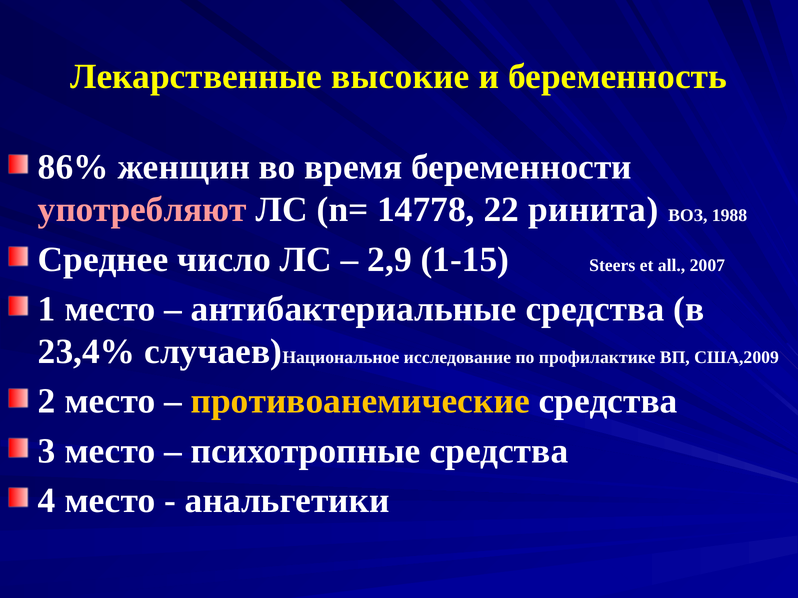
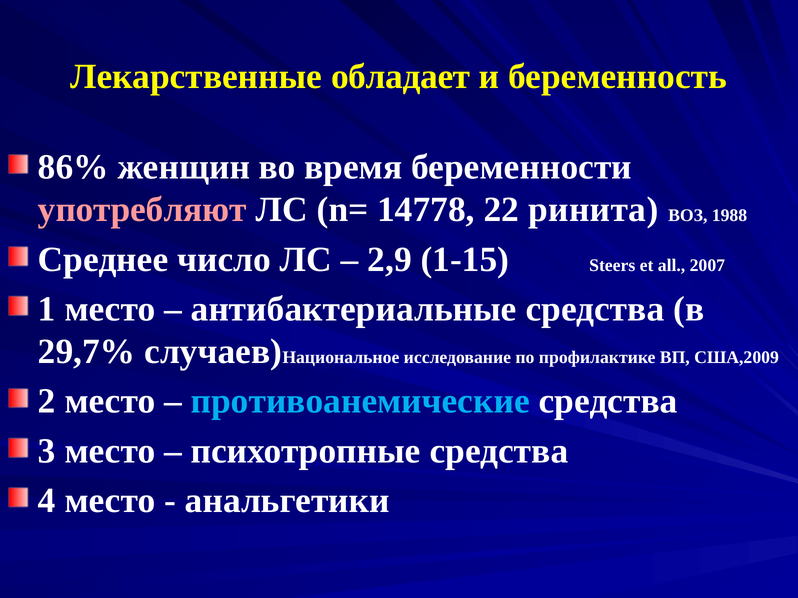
высокие: высокие -> обладает
23,4%: 23,4% -> 29,7%
противоанемические colour: yellow -> light blue
